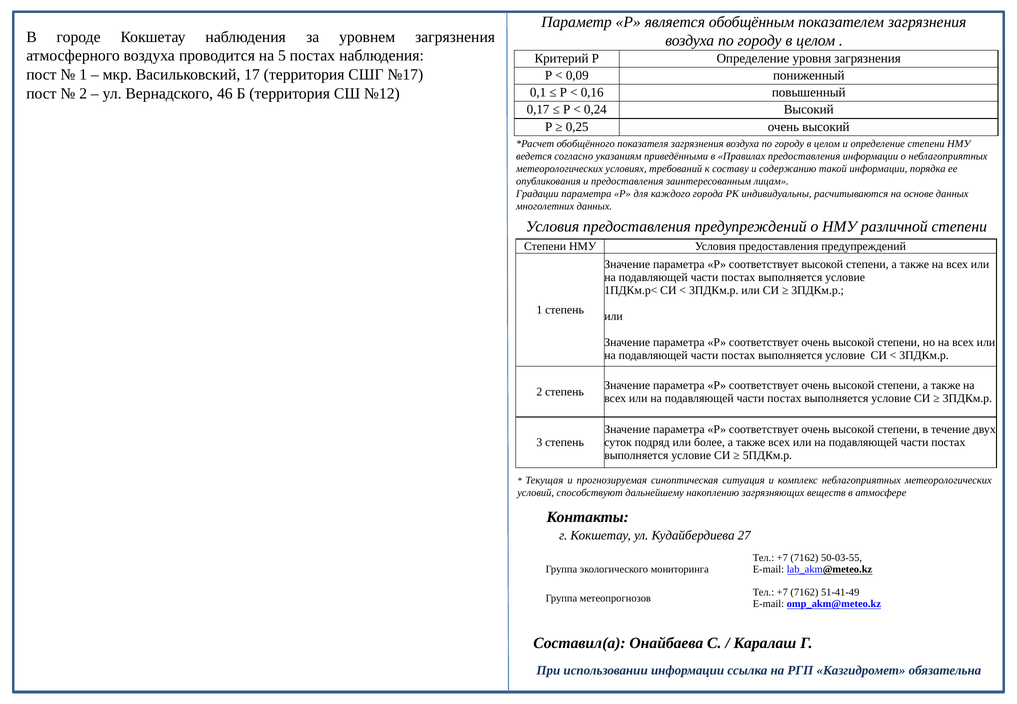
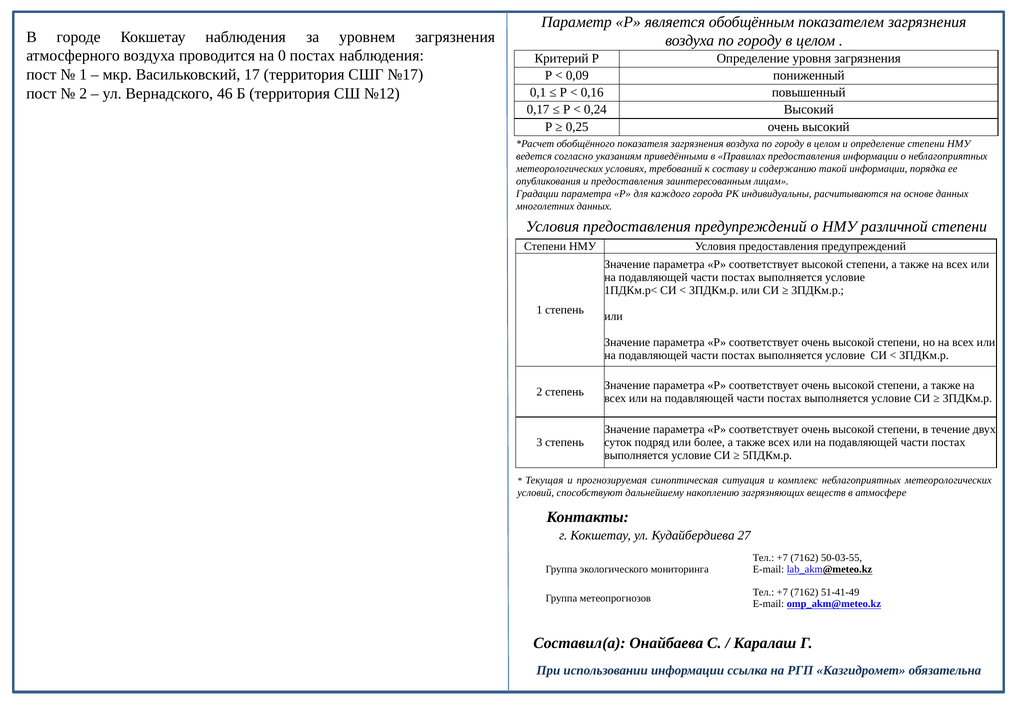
5: 5 -> 0
